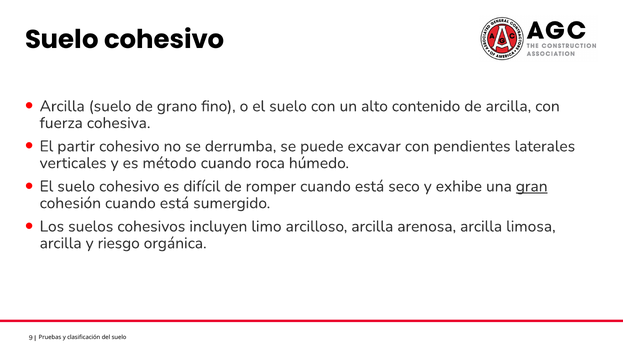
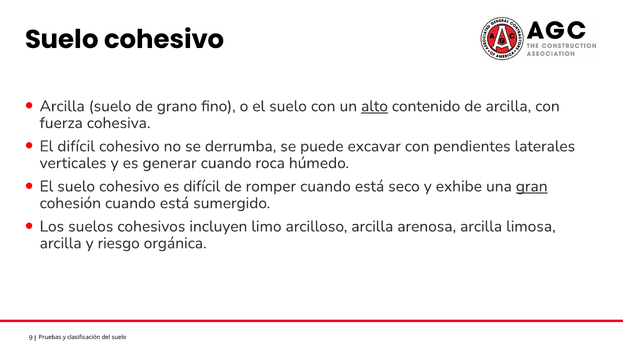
alto underline: none -> present
El partir: partir -> difícil
método: método -> generar
